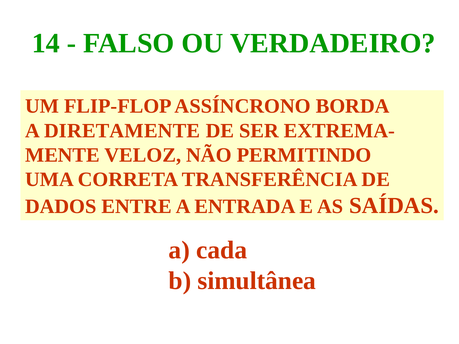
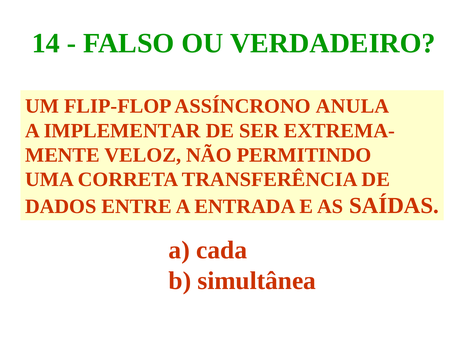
BORDA: BORDA -> ANULA
DIRETAMENTE: DIRETAMENTE -> IMPLEMENTAR
